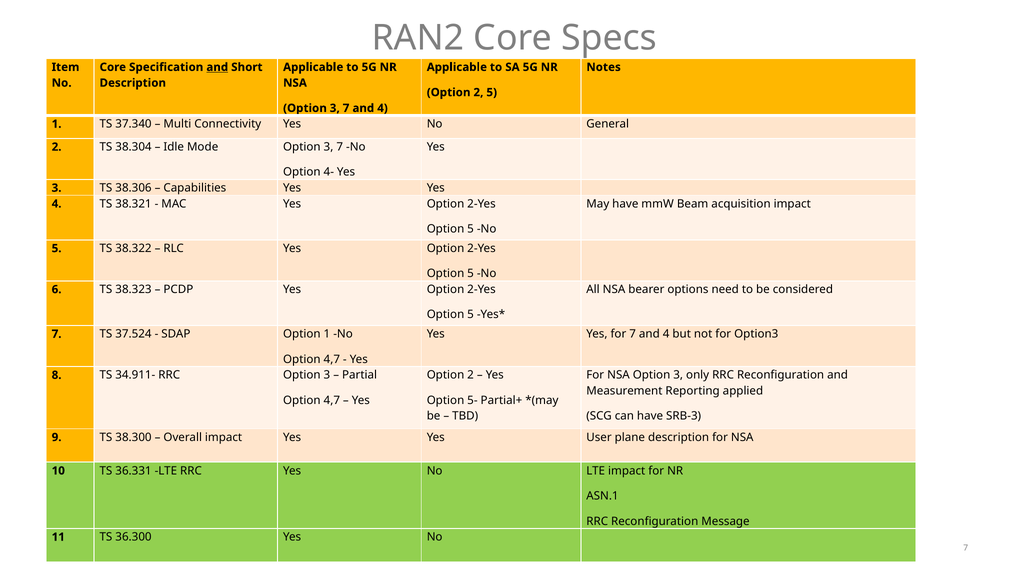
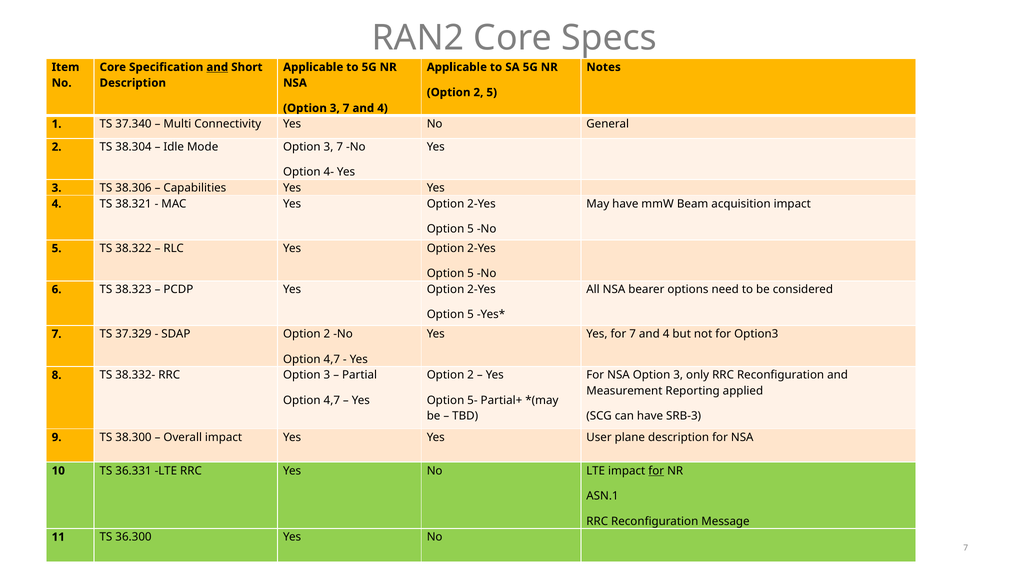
37.524: 37.524 -> 37.329
SDAP Option 1: 1 -> 2
34.911-: 34.911- -> 38.332-
for at (656, 471) underline: none -> present
